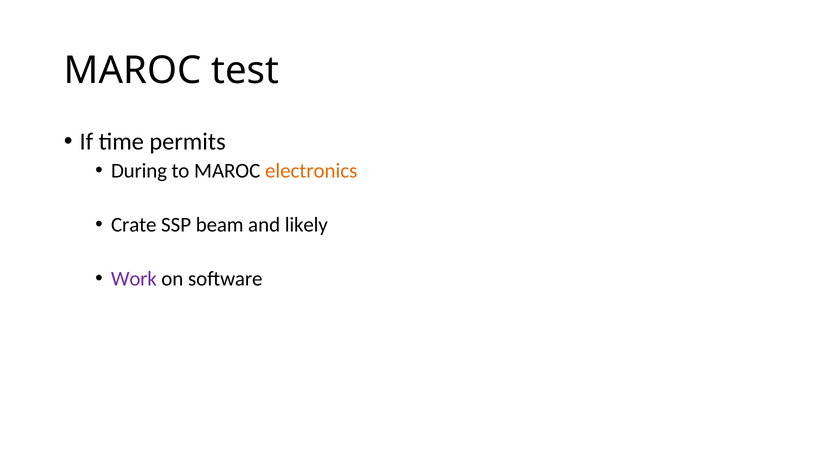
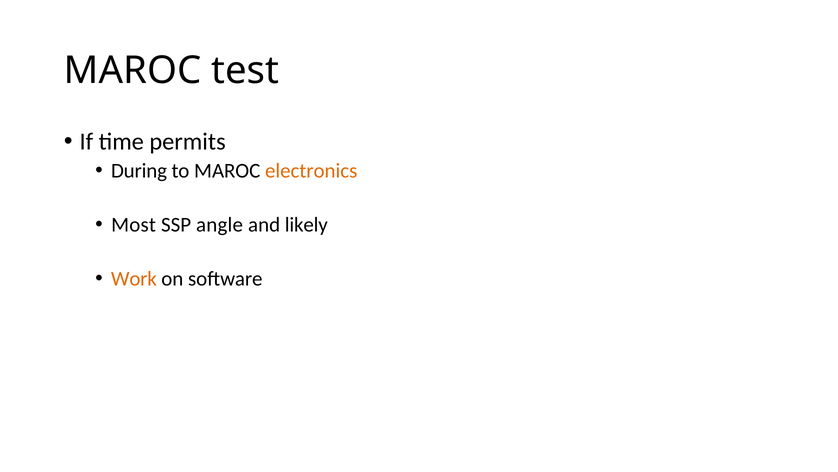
Crate: Crate -> Most
beam: beam -> angle
Work colour: purple -> orange
